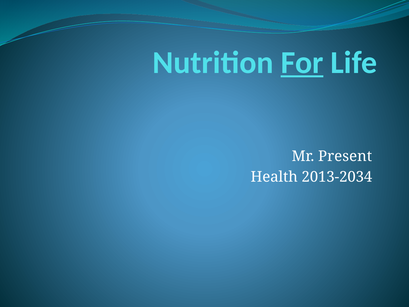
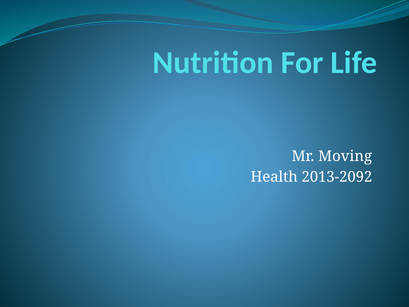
For underline: present -> none
Present: Present -> Moving
2013-2034: 2013-2034 -> 2013-2092
